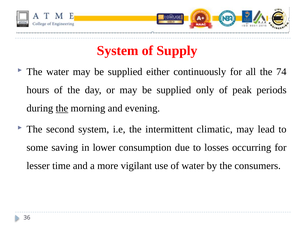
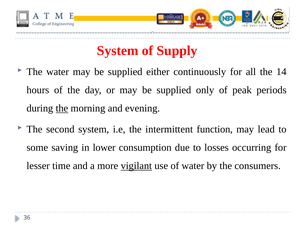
74: 74 -> 14
climatic: climatic -> function
vigilant underline: none -> present
